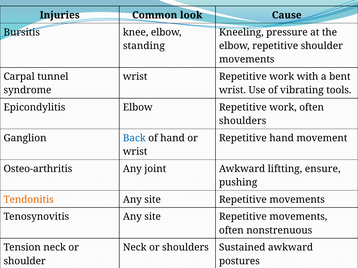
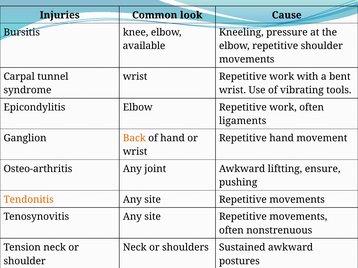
standing: standing -> available
shoulders at (243, 121): shoulders -> ligaments
Back colour: blue -> orange
